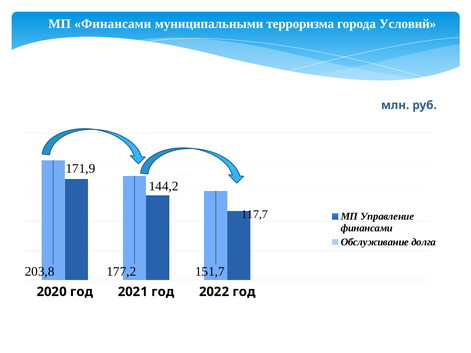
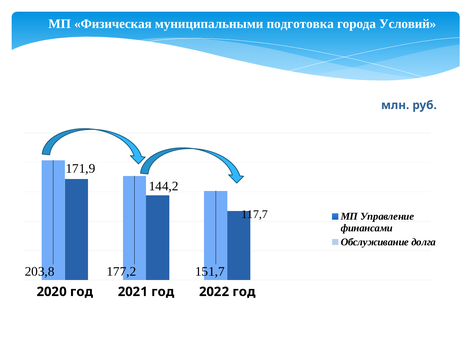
МП Финансами: Финансами -> Физическая
терроризма: терроризма -> подготовка
